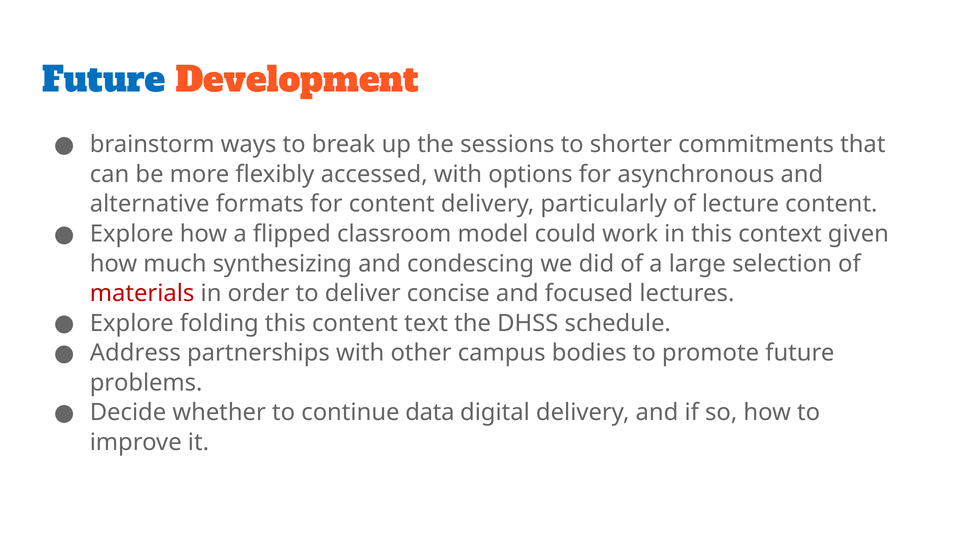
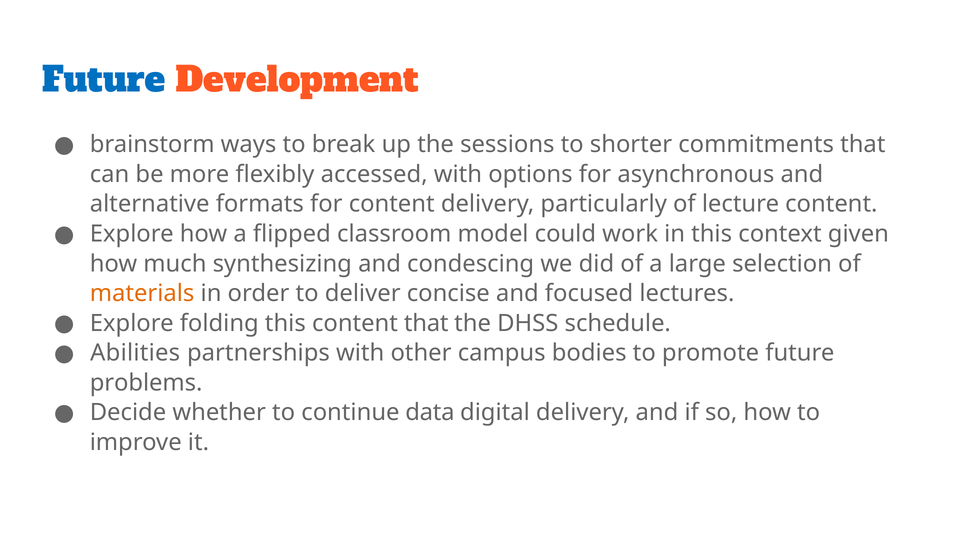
materials colour: red -> orange
content text: text -> that
Address: Address -> Abilities
